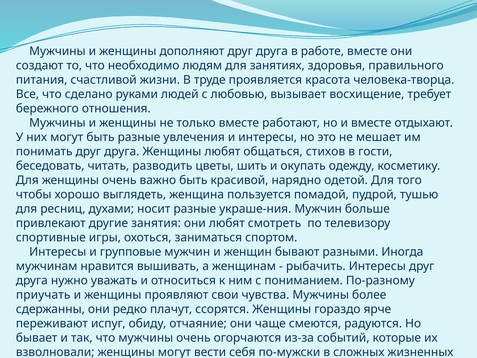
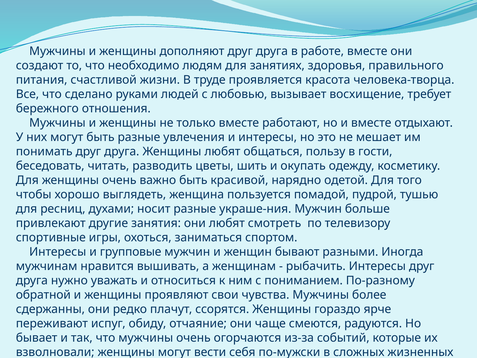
стихов: стихов -> пользу
приучать: приучать -> обратной
